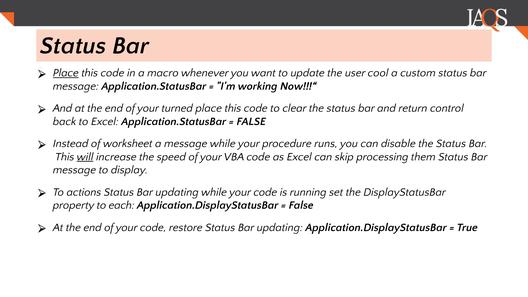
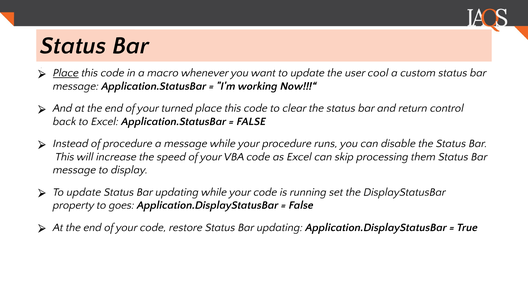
of worksheet: worksheet -> procedure
will underline: present -> none
actions at (84, 192): actions -> update
each: each -> goes
